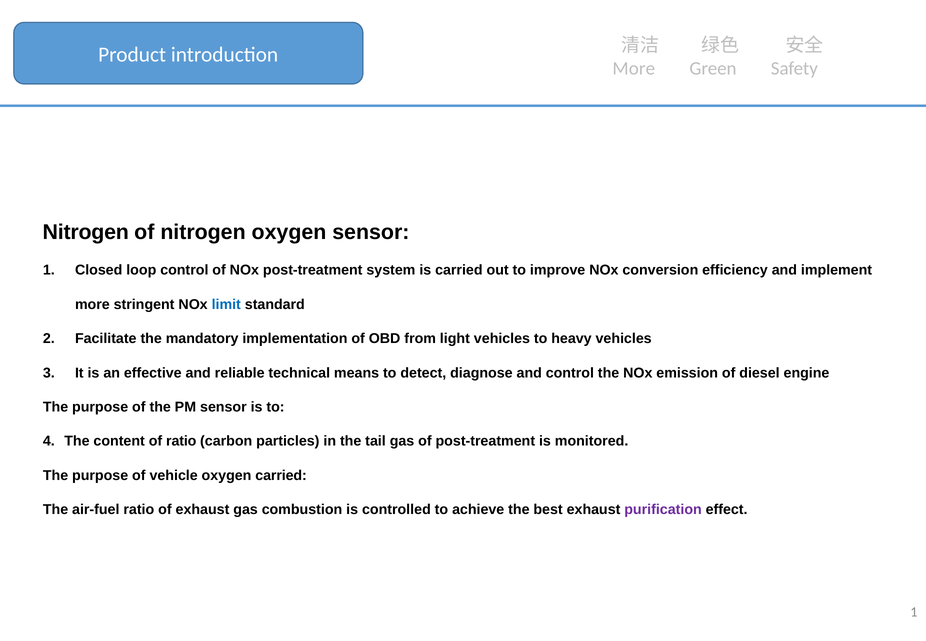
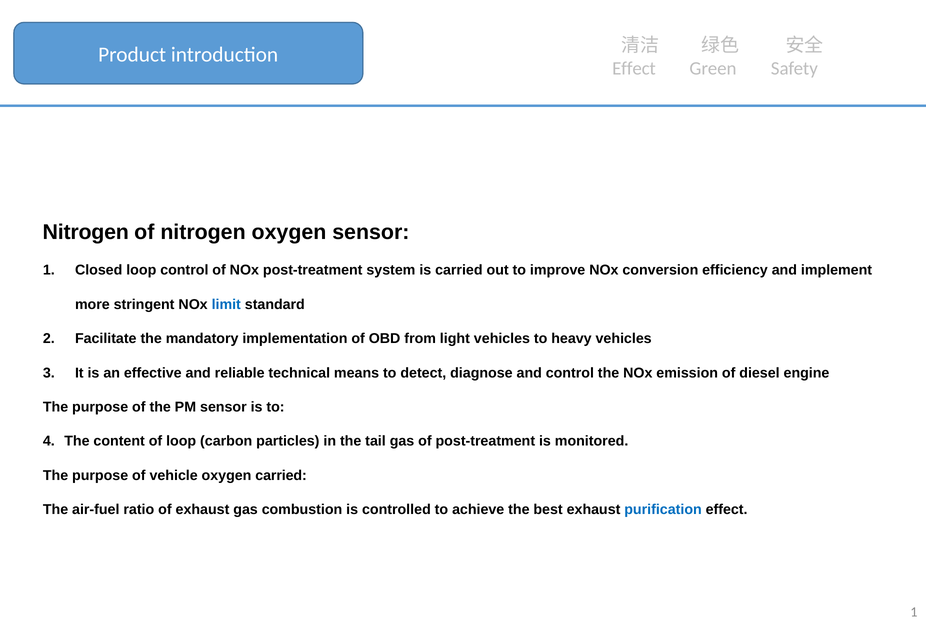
More at (634, 68): More -> Effect
of ratio: ratio -> loop
purification colour: purple -> blue
